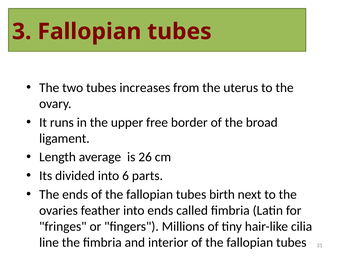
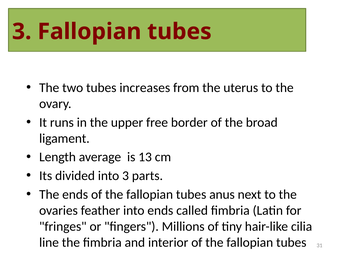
26: 26 -> 13
into 6: 6 -> 3
birth: birth -> anus
